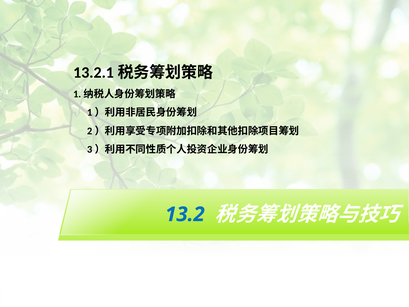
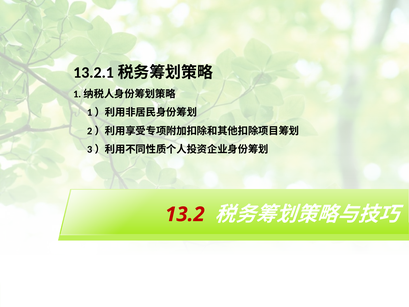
13.2 colour: blue -> red
